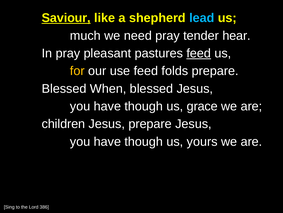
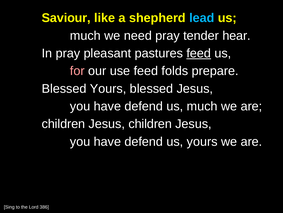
Saviour underline: present -> none
for colour: yellow -> pink
Blessed When: When -> Yours
though at (144, 106): though -> defend
grace at (202, 106): grace -> much
Jesus prepare: prepare -> children
though at (144, 141): though -> defend
